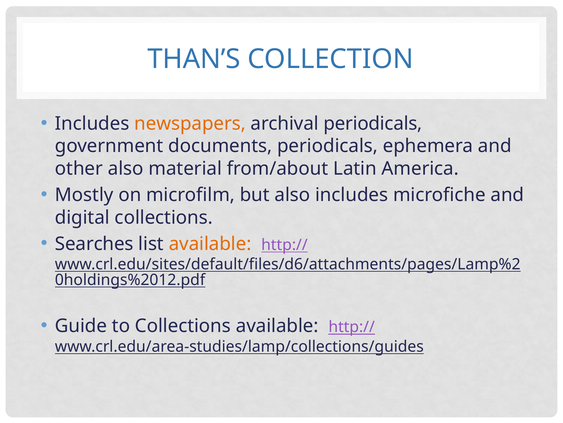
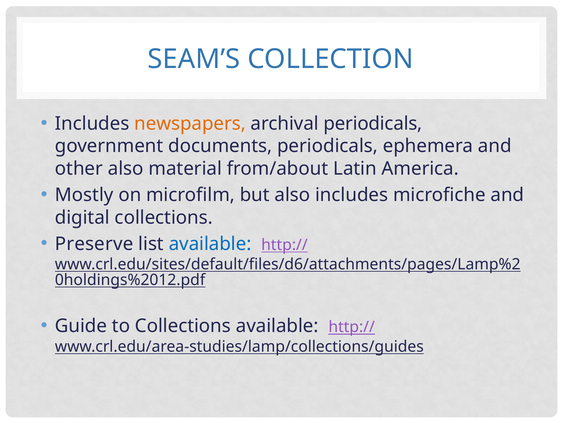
THAN’S: THAN’S -> SEAM’S
Searches: Searches -> Preserve
available at (210, 243) colour: orange -> blue
